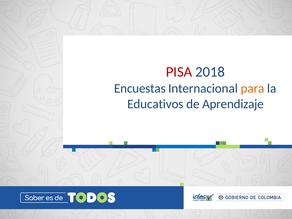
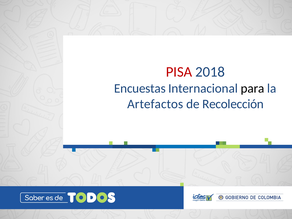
para colour: orange -> black
Educativos: Educativos -> Artefactos
Aprendizaje: Aprendizaje -> Recolección
